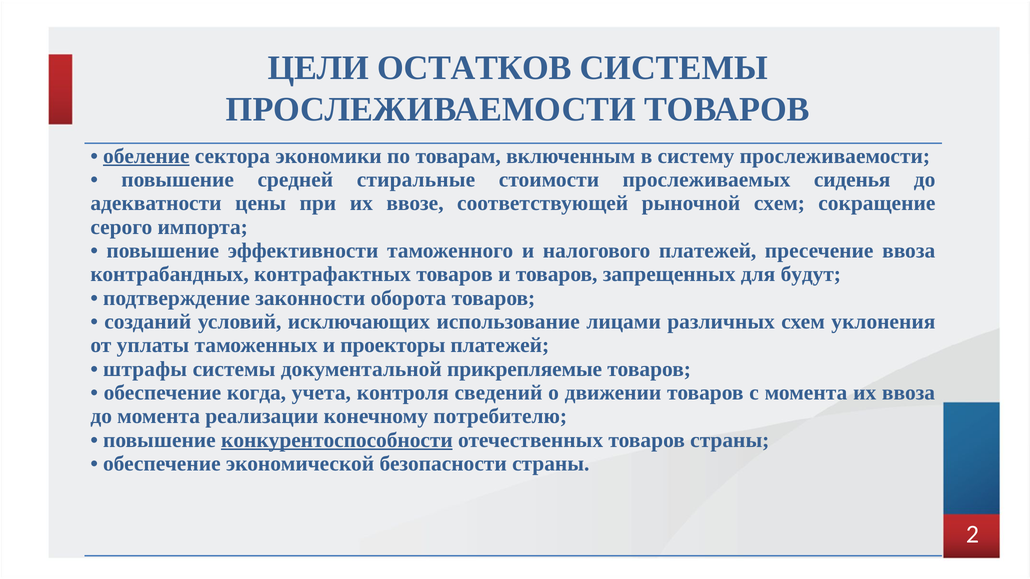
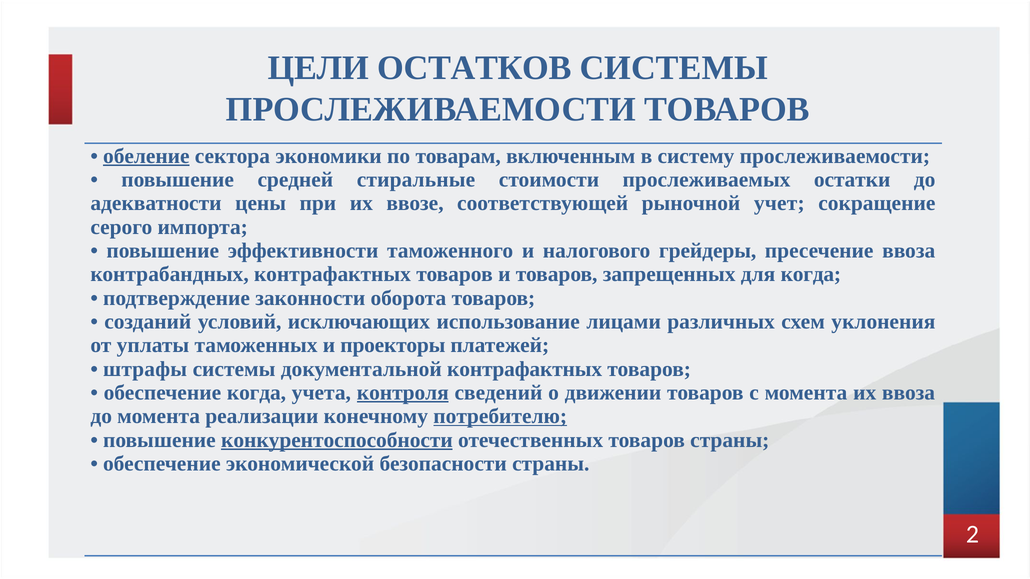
сиденья: сиденья -> остатки
рыночной схем: схем -> учет
налогового платежей: платежей -> грейдеры
для будут: будут -> когда
документальной прикрепляемые: прикрепляемые -> контрафактных
контроля underline: none -> present
потребителю underline: none -> present
